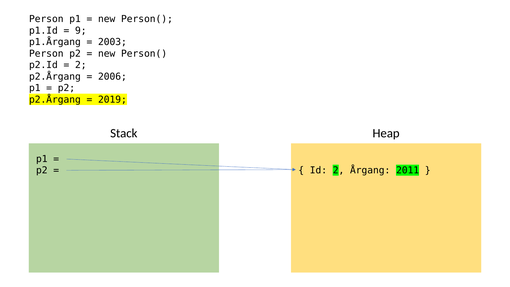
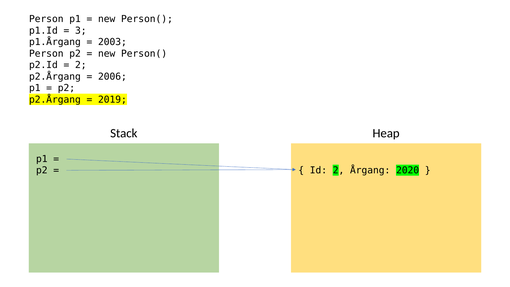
9: 9 -> 3
2011: 2011 -> 2020
